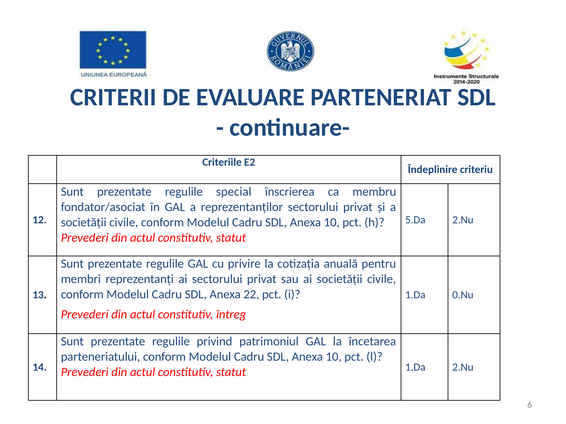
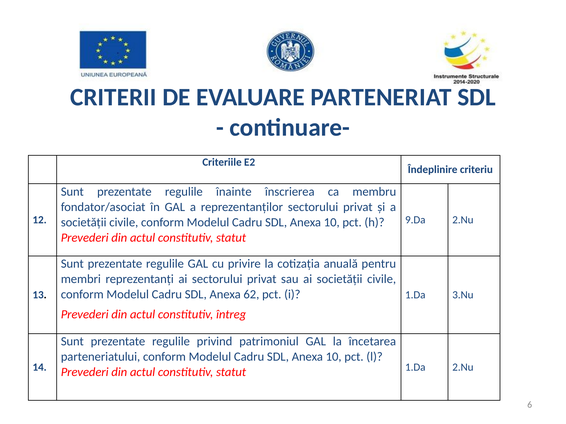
special: special -> înainte
5.Da: 5.Da -> 9.Da
22: 22 -> 62
0.Nu: 0.Nu -> 3.Nu
